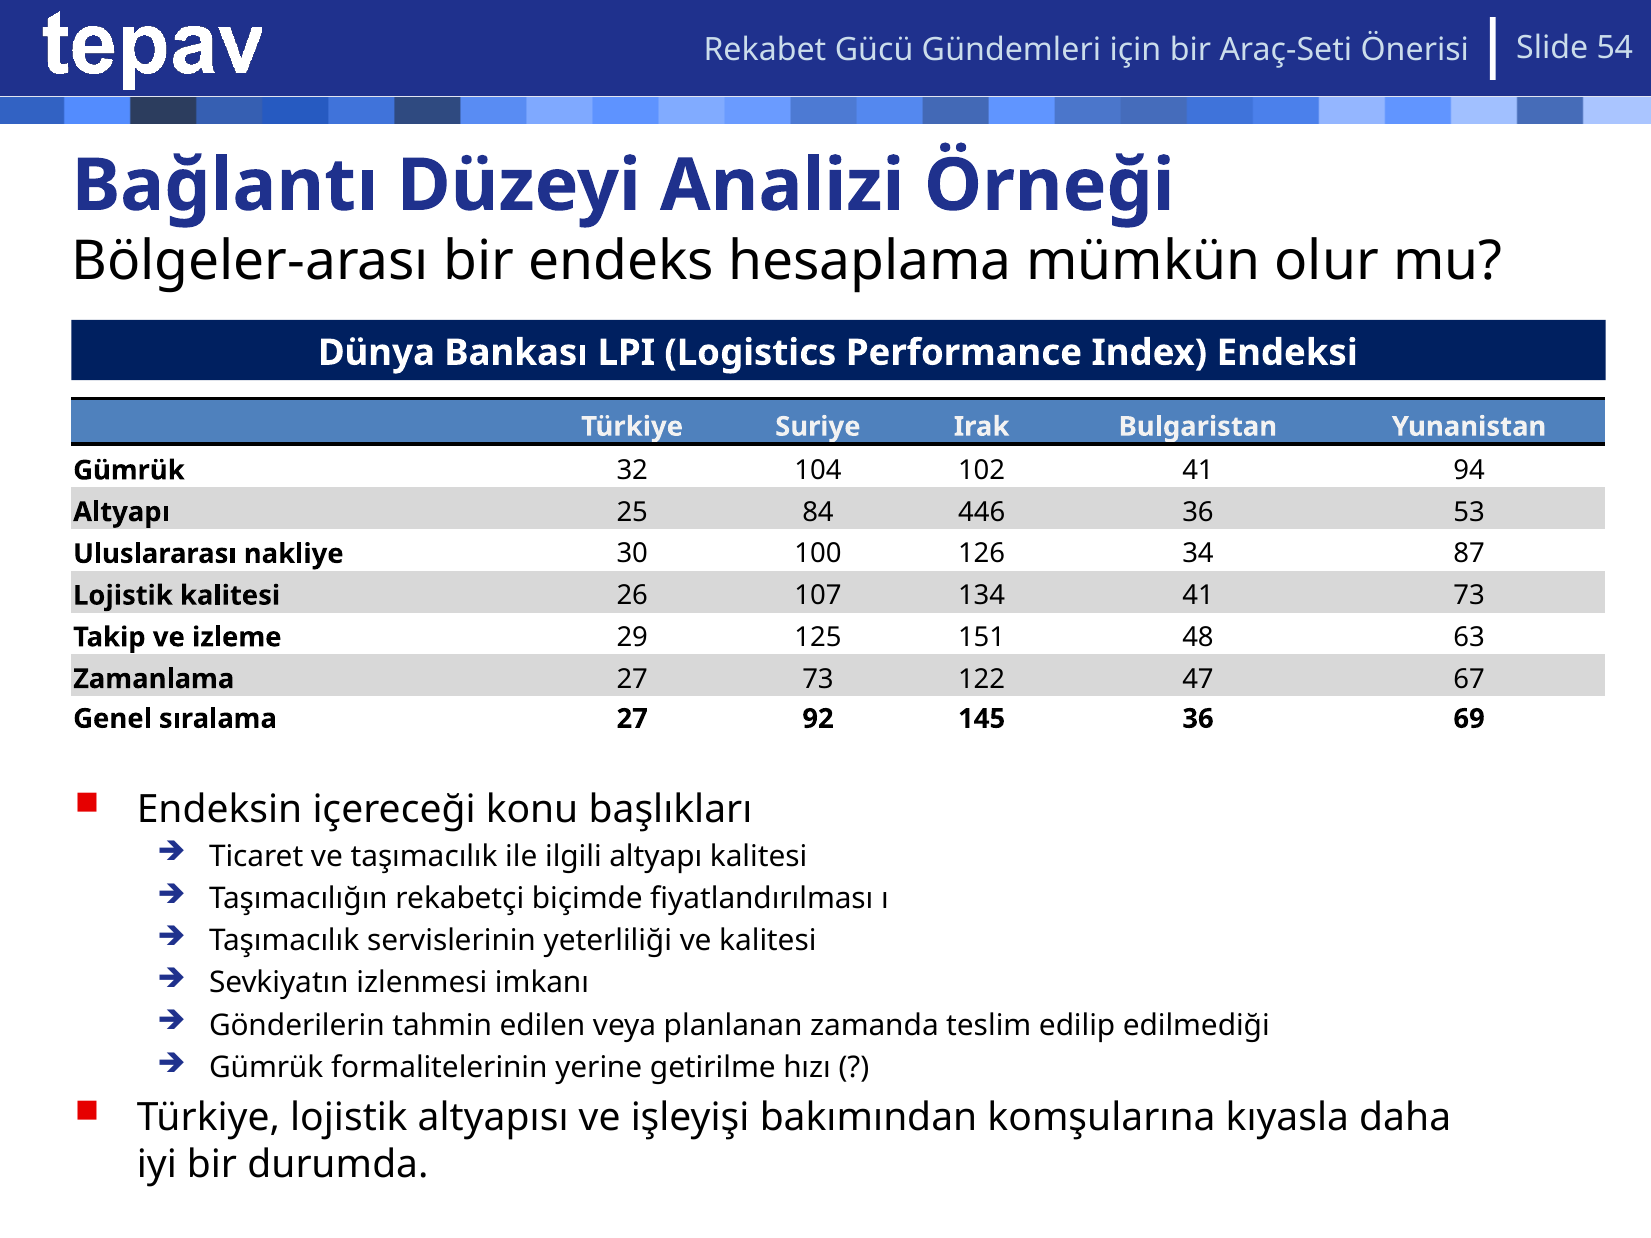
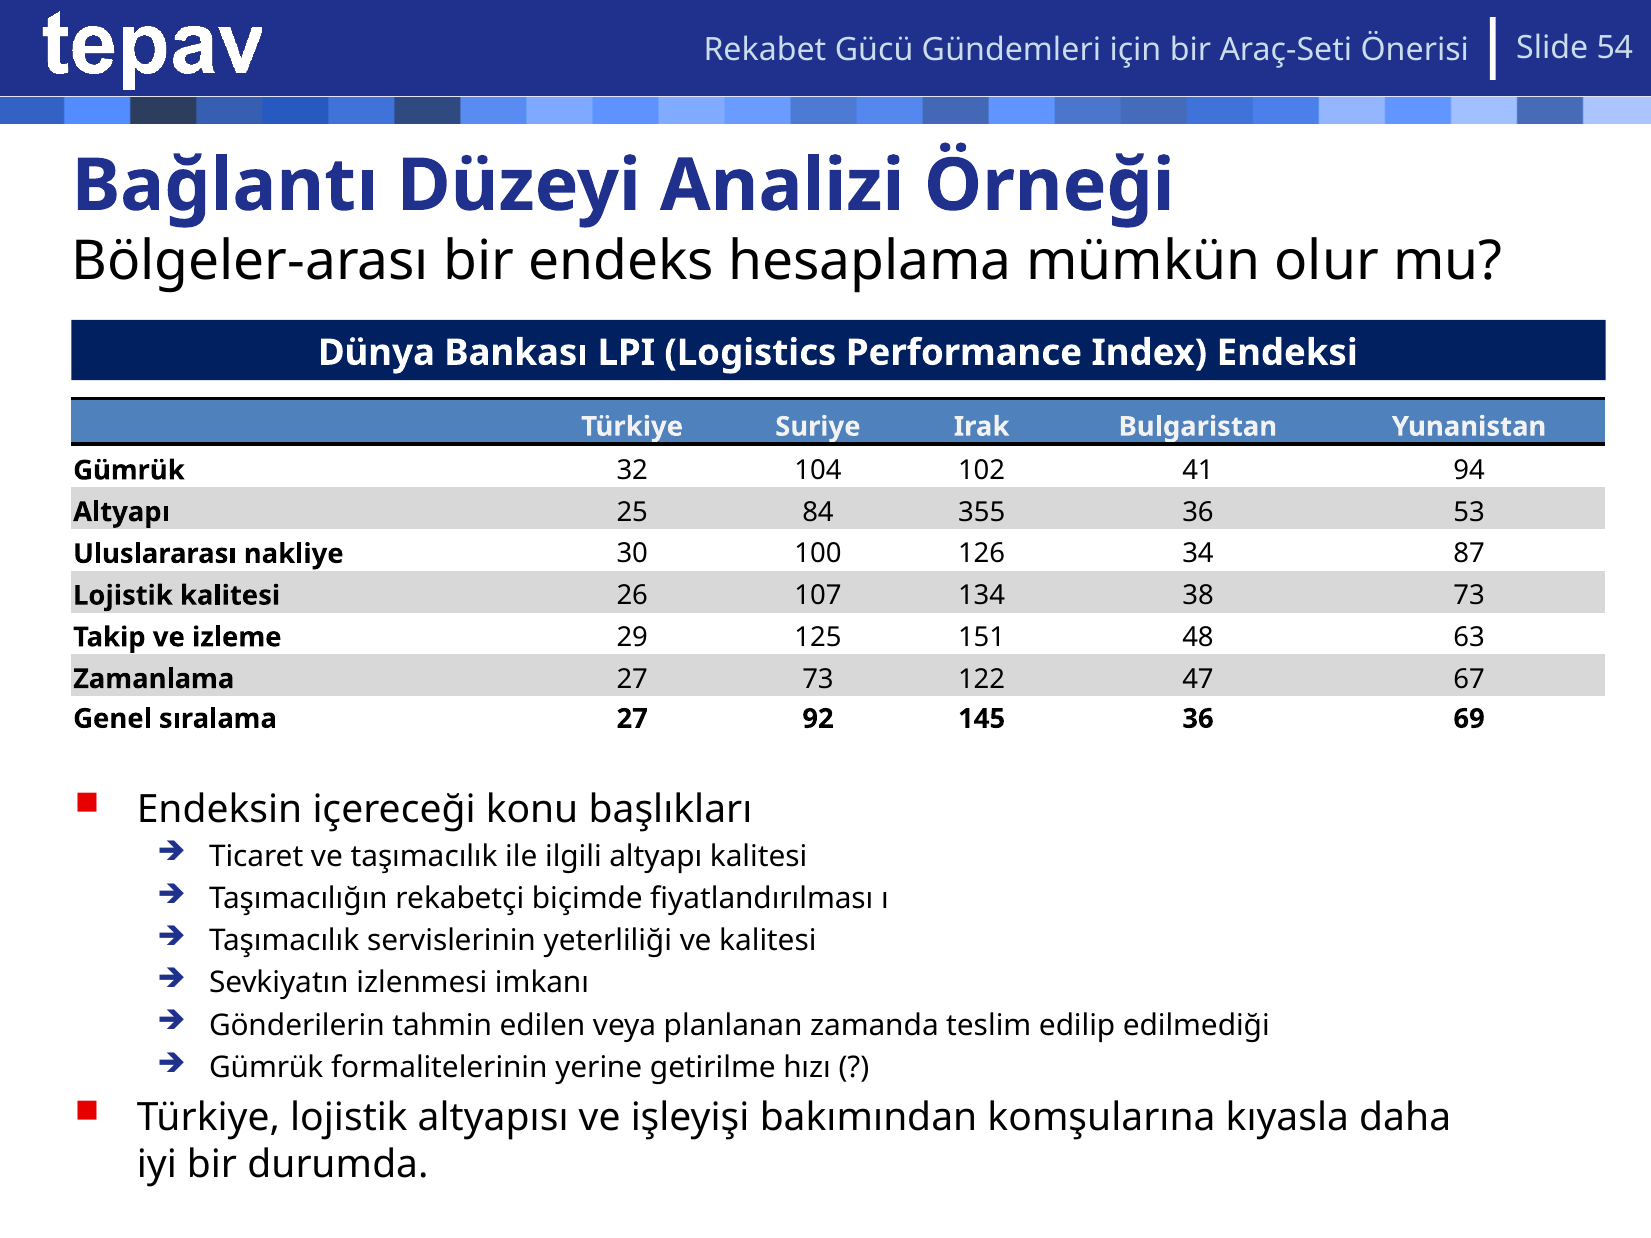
446: 446 -> 355
134 41: 41 -> 38
